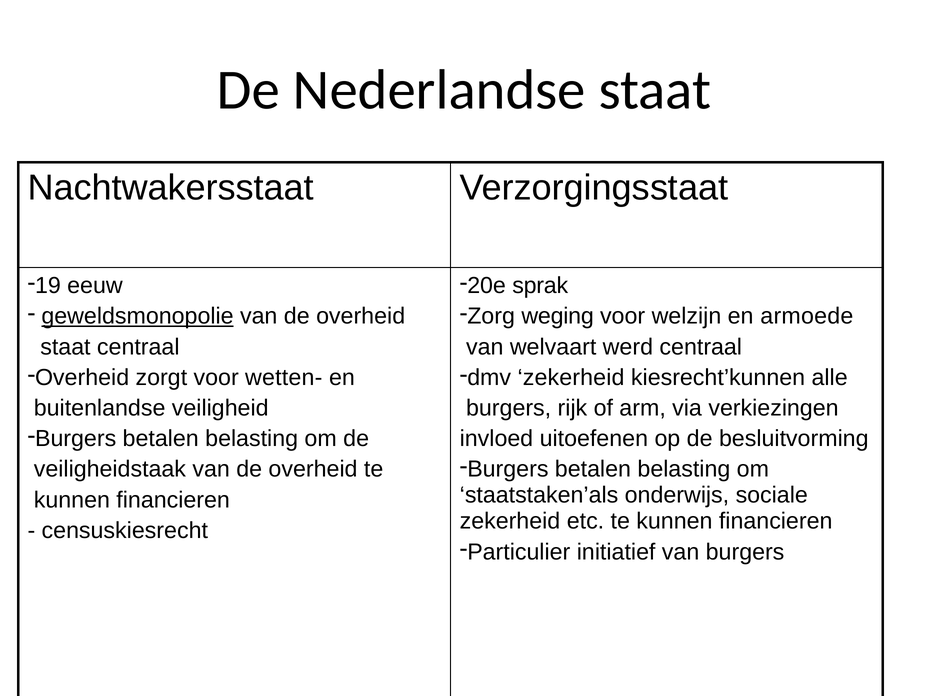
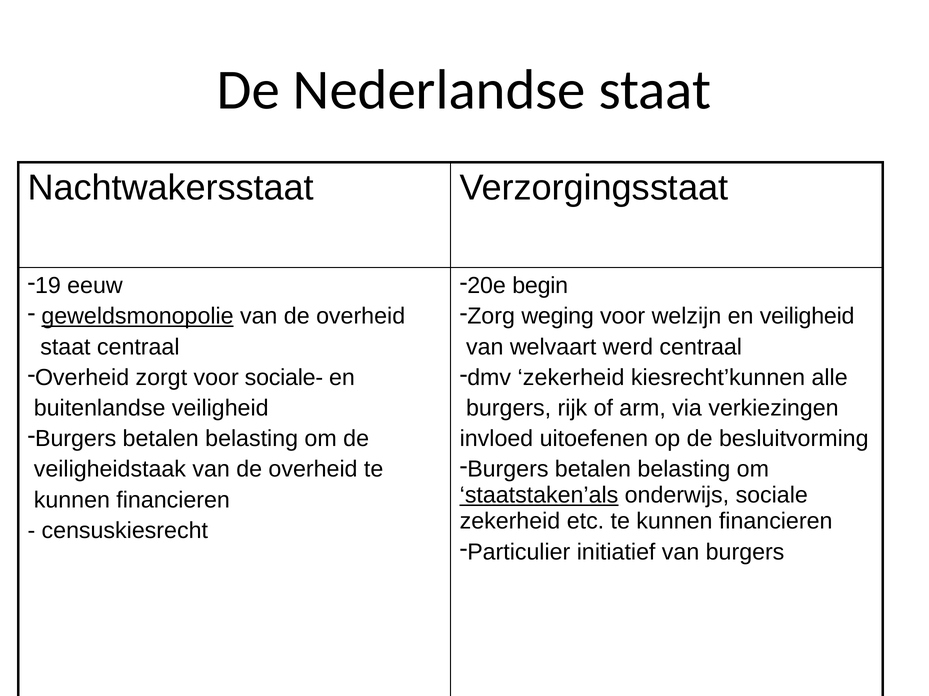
sprak: sprak -> begin
en armoede: armoede -> veiligheid
wetten-: wetten- -> sociale-
staatstaken’als underline: none -> present
